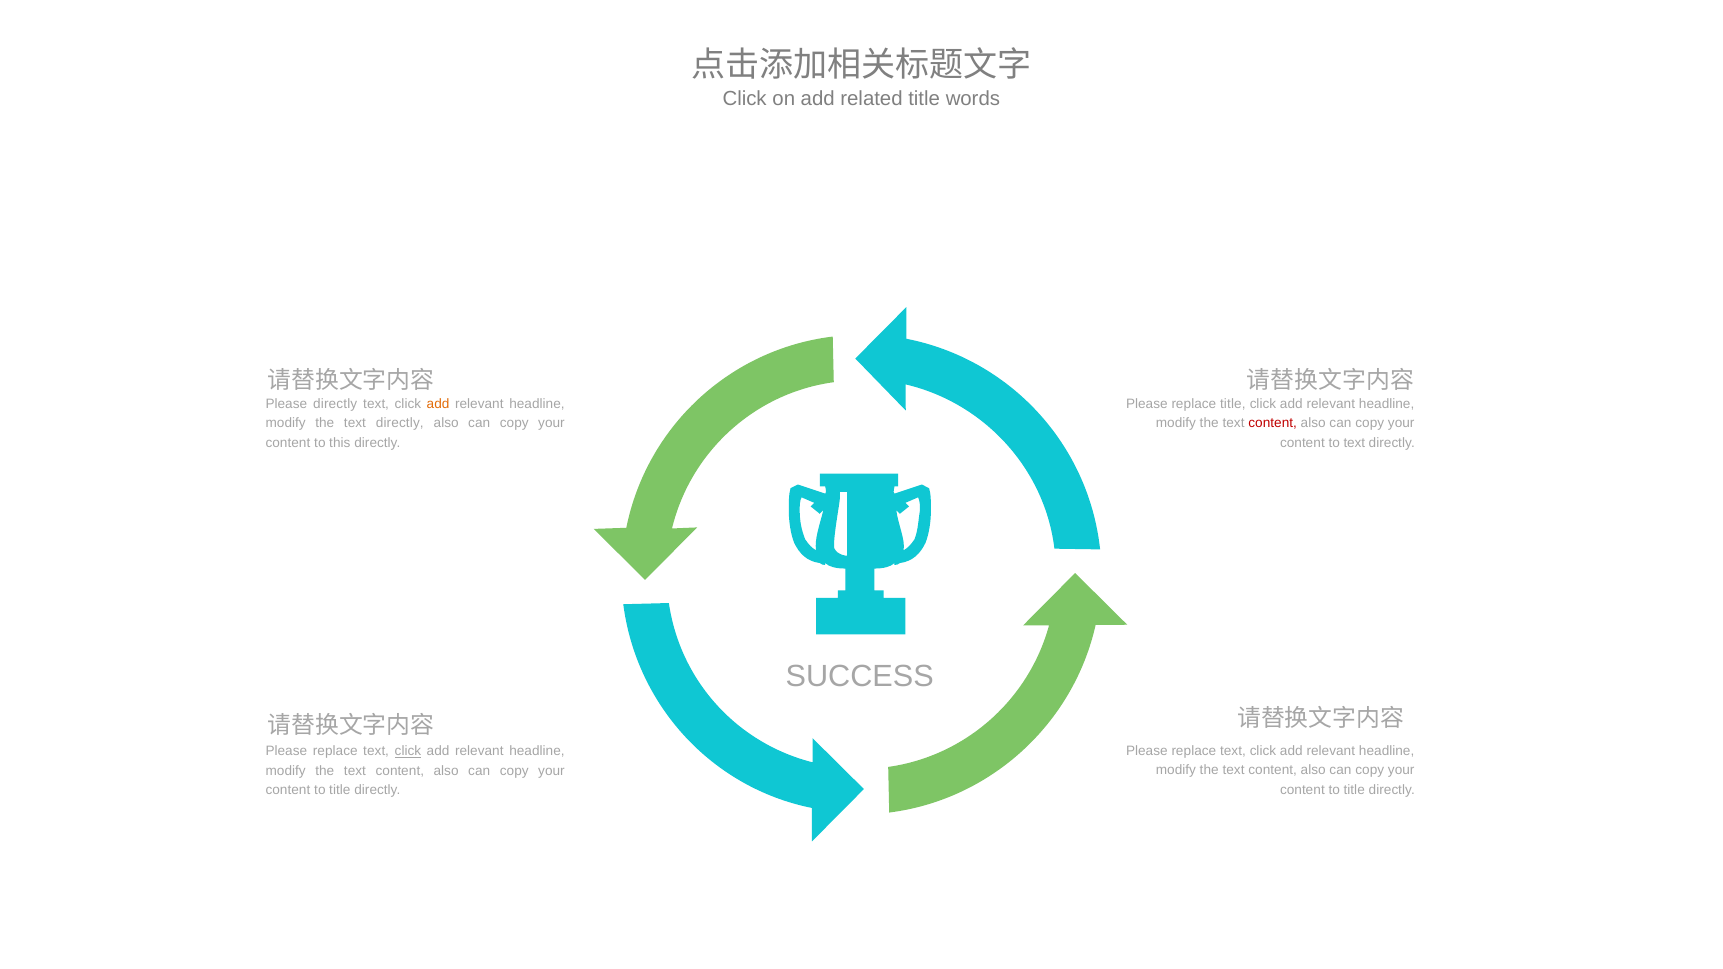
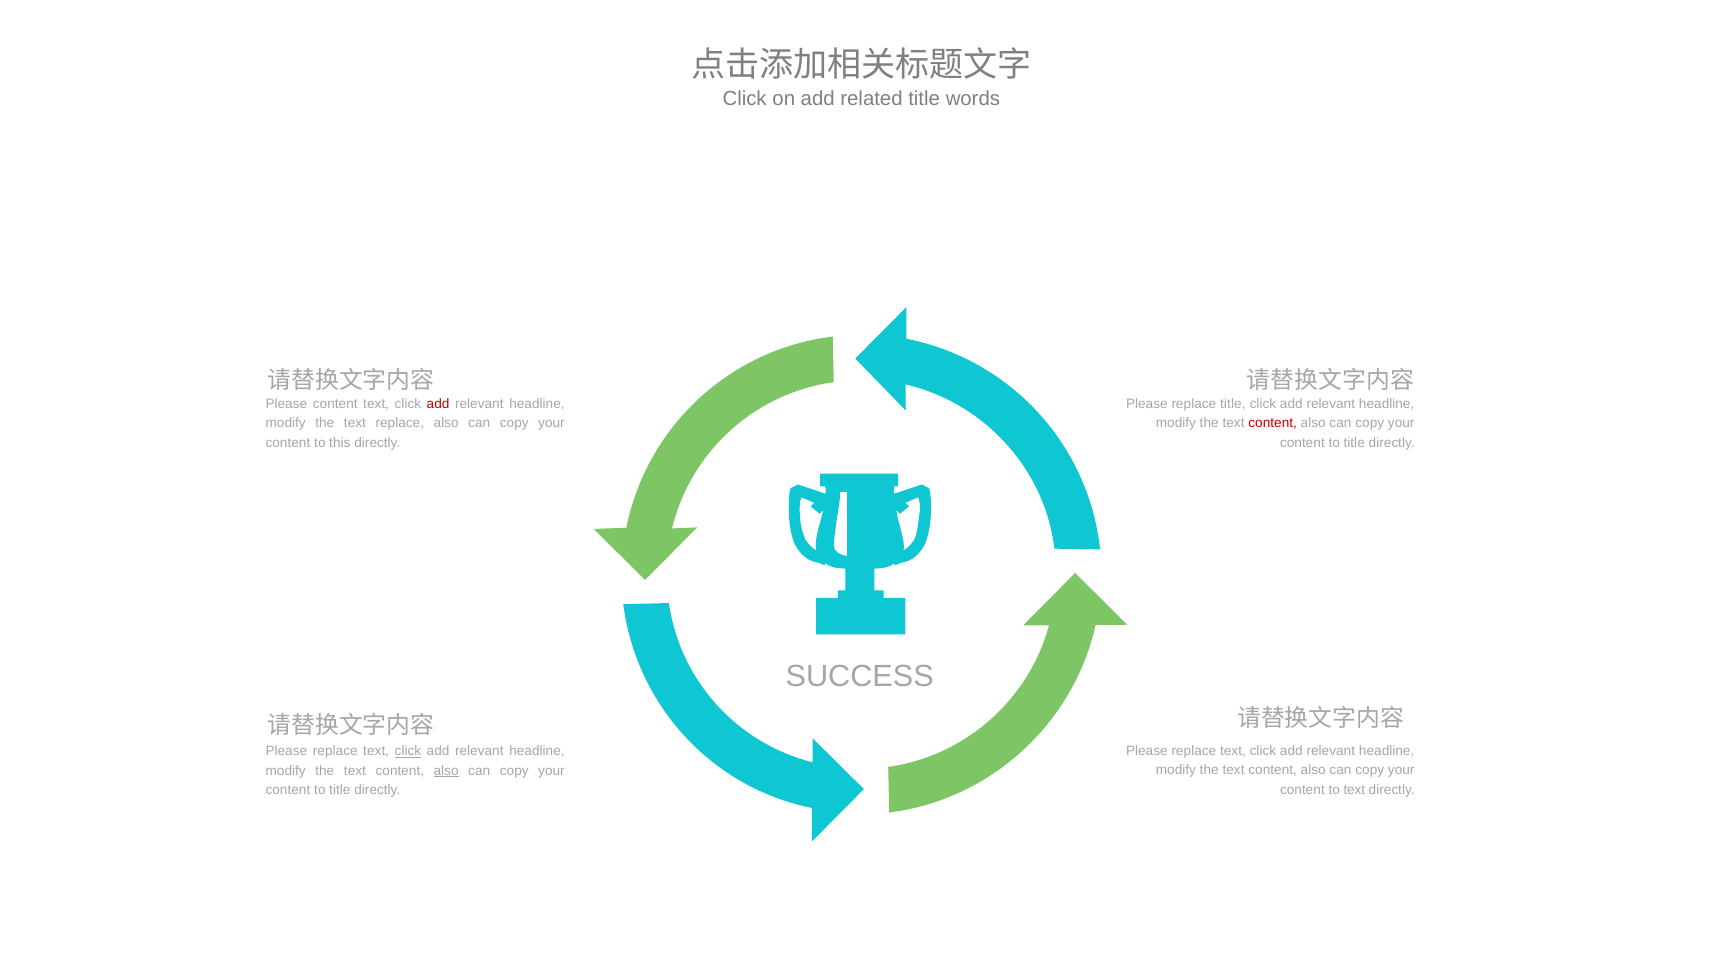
Please directly: directly -> content
add at (438, 404) colour: orange -> red
the text directly: directly -> replace
text at (1354, 443): text -> title
also at (446, 771) underline: none -> present
title at (1354, 790): title -> text
